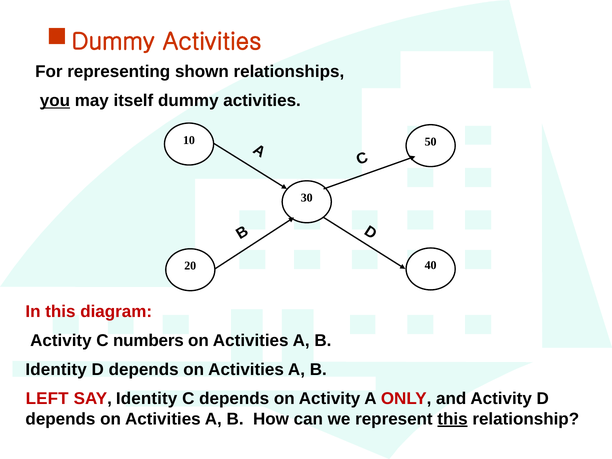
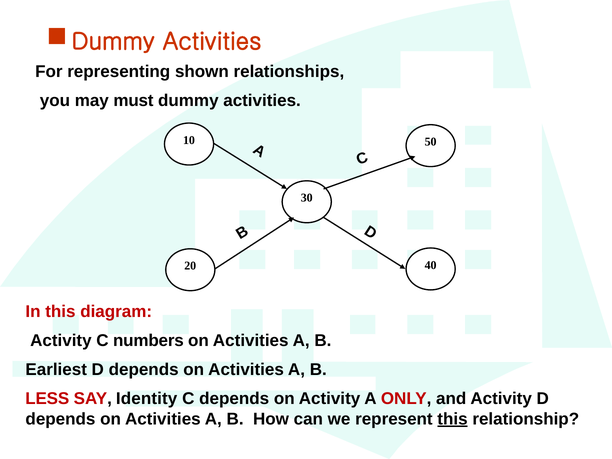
you underline: present -> none
itself: itself -> must
Identity at (56, 370): Identity -> Earliest
LEFT: LEFT -> LESS
